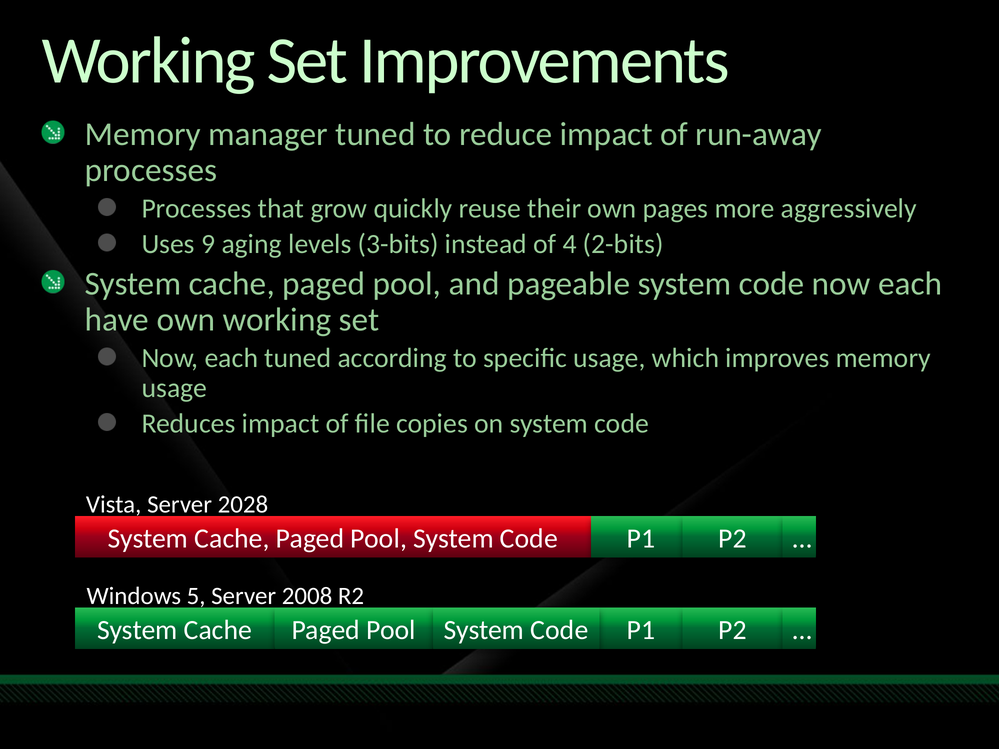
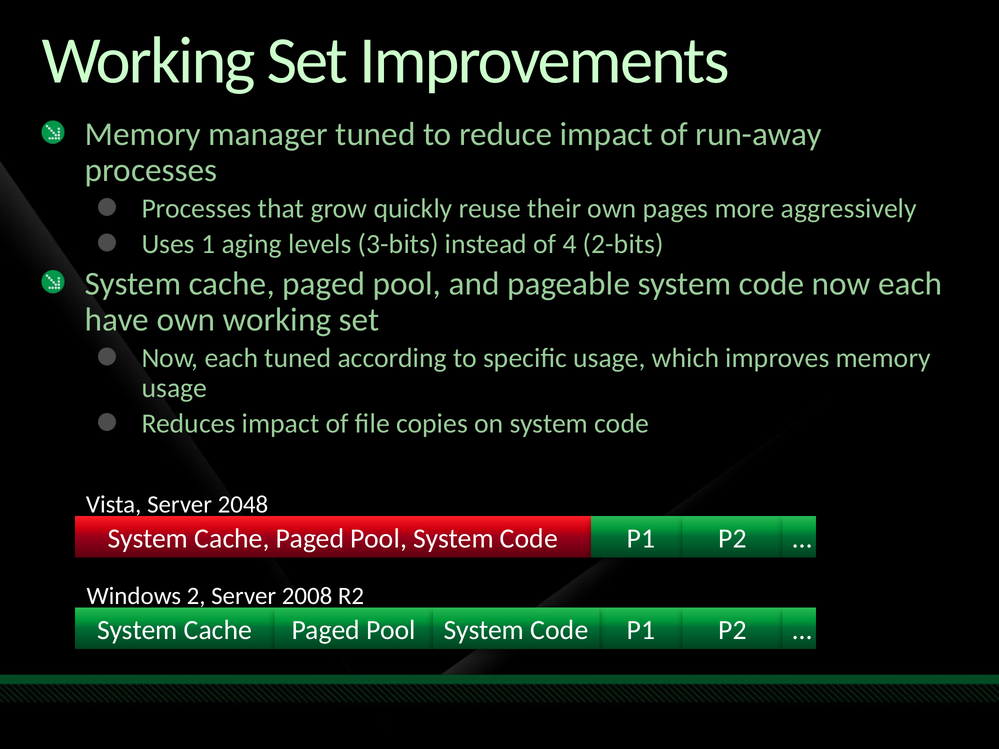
9: 9 -> 1
2028: 2028 -> 2048
5: 5 -> 2
